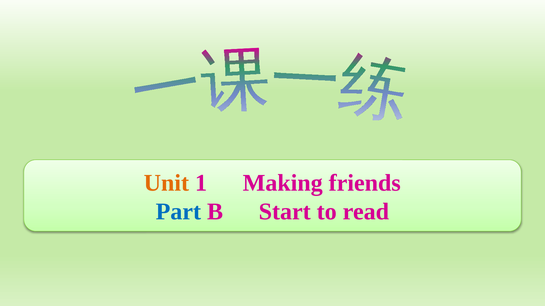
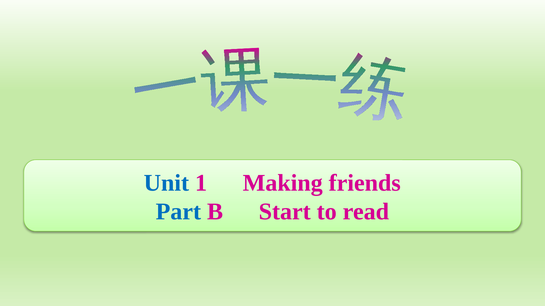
Unit colour: orange -> blue
